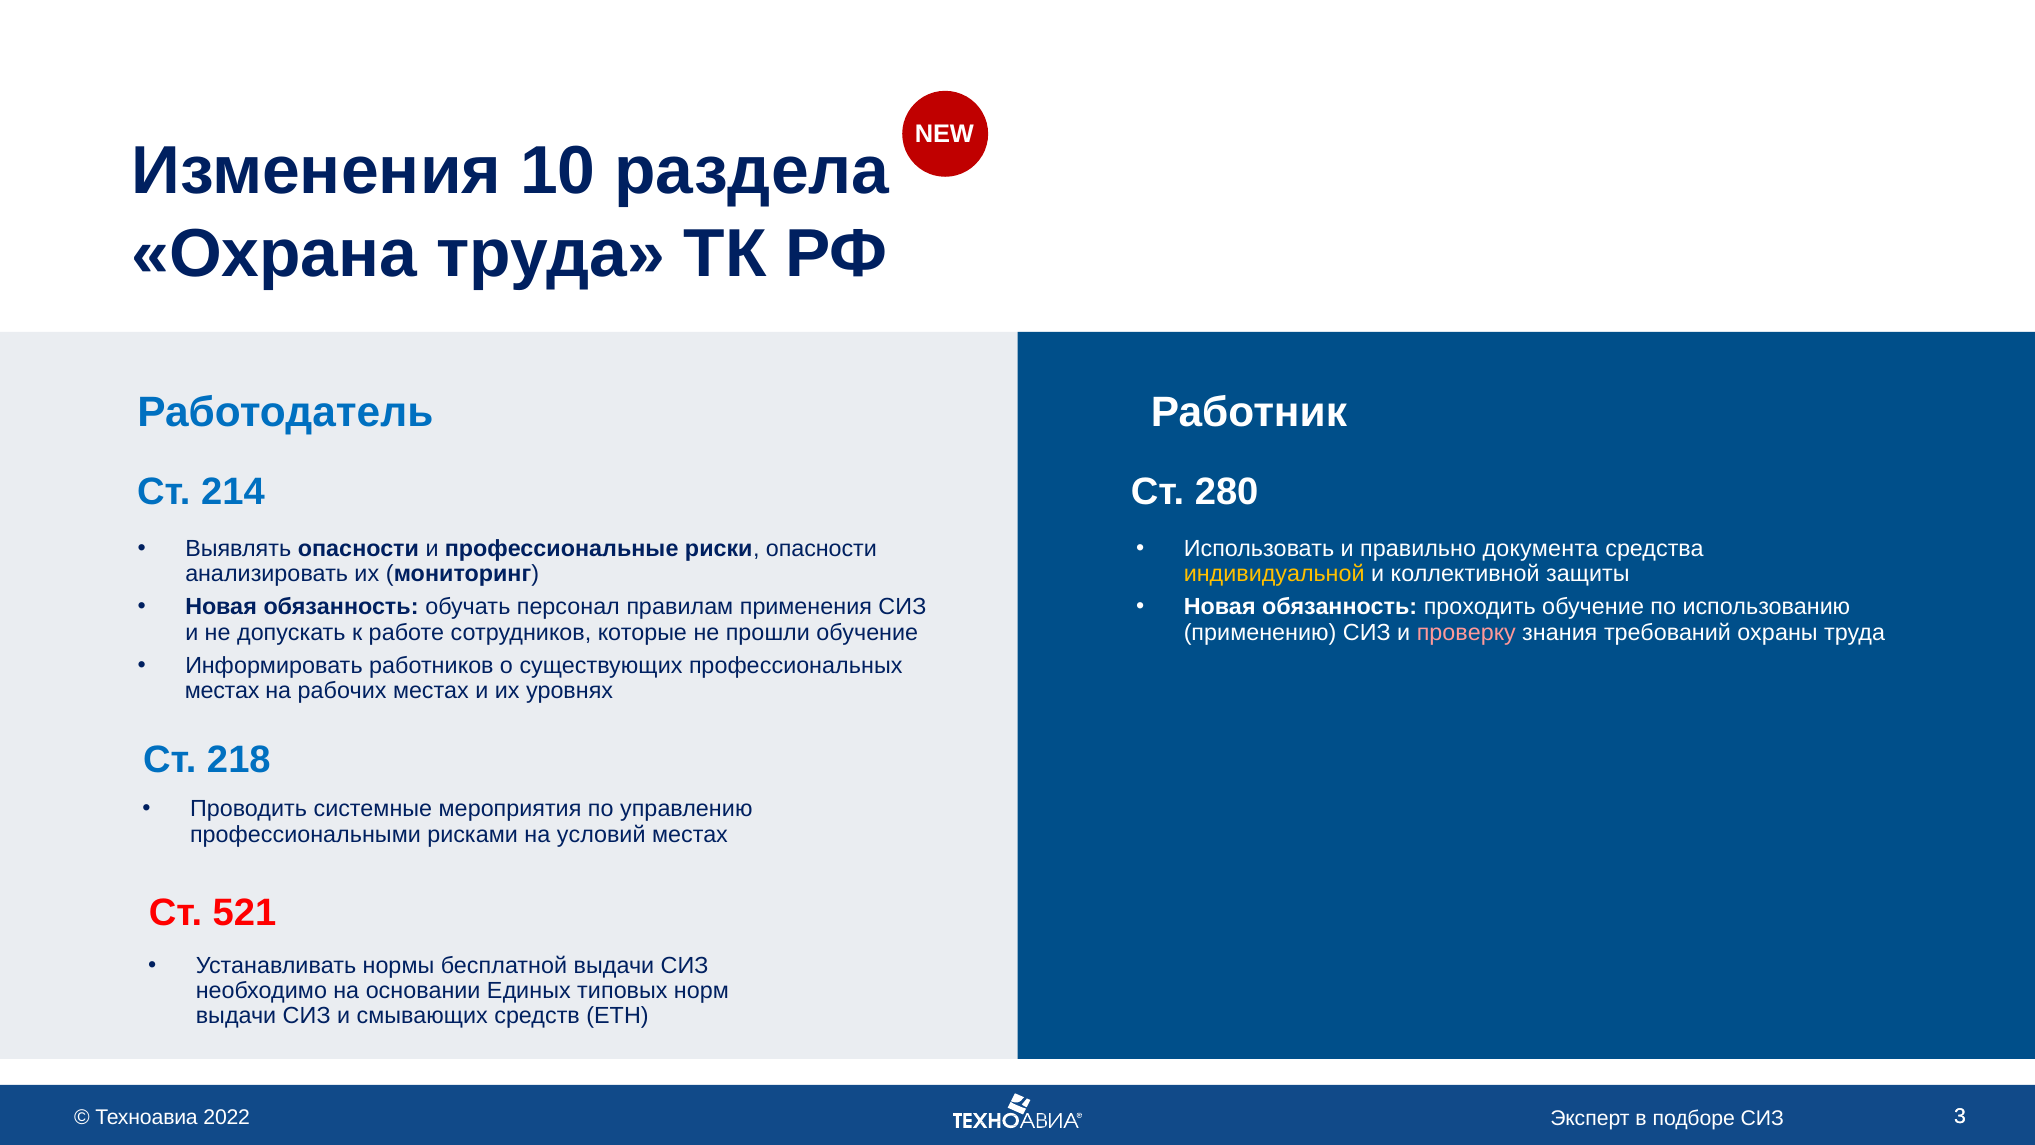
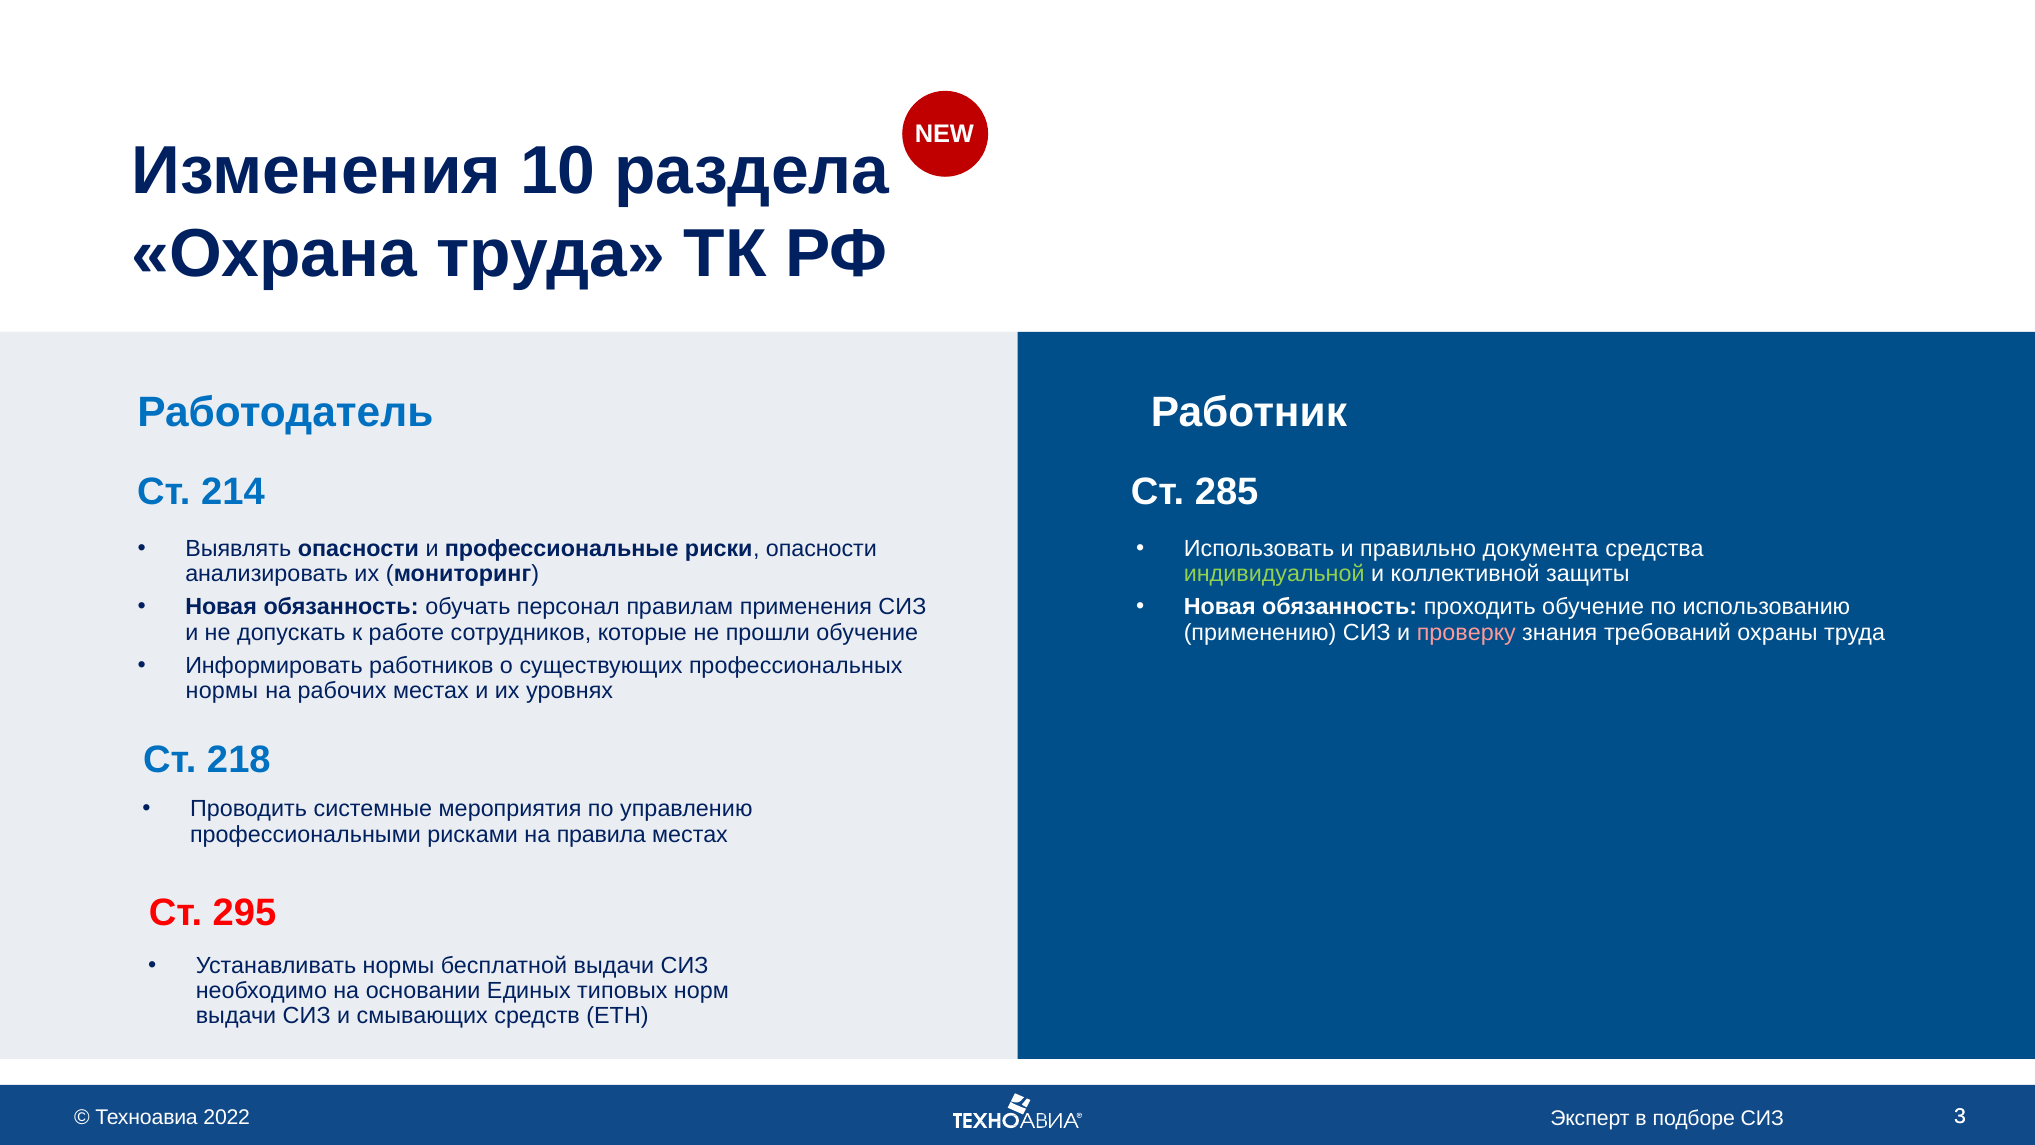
280: 280 -> 285
индивидуальной colour: yellow -> light green
местах at (222, 691): местах -> нормы
условий: условий -> правила
521: 521 -> 295
